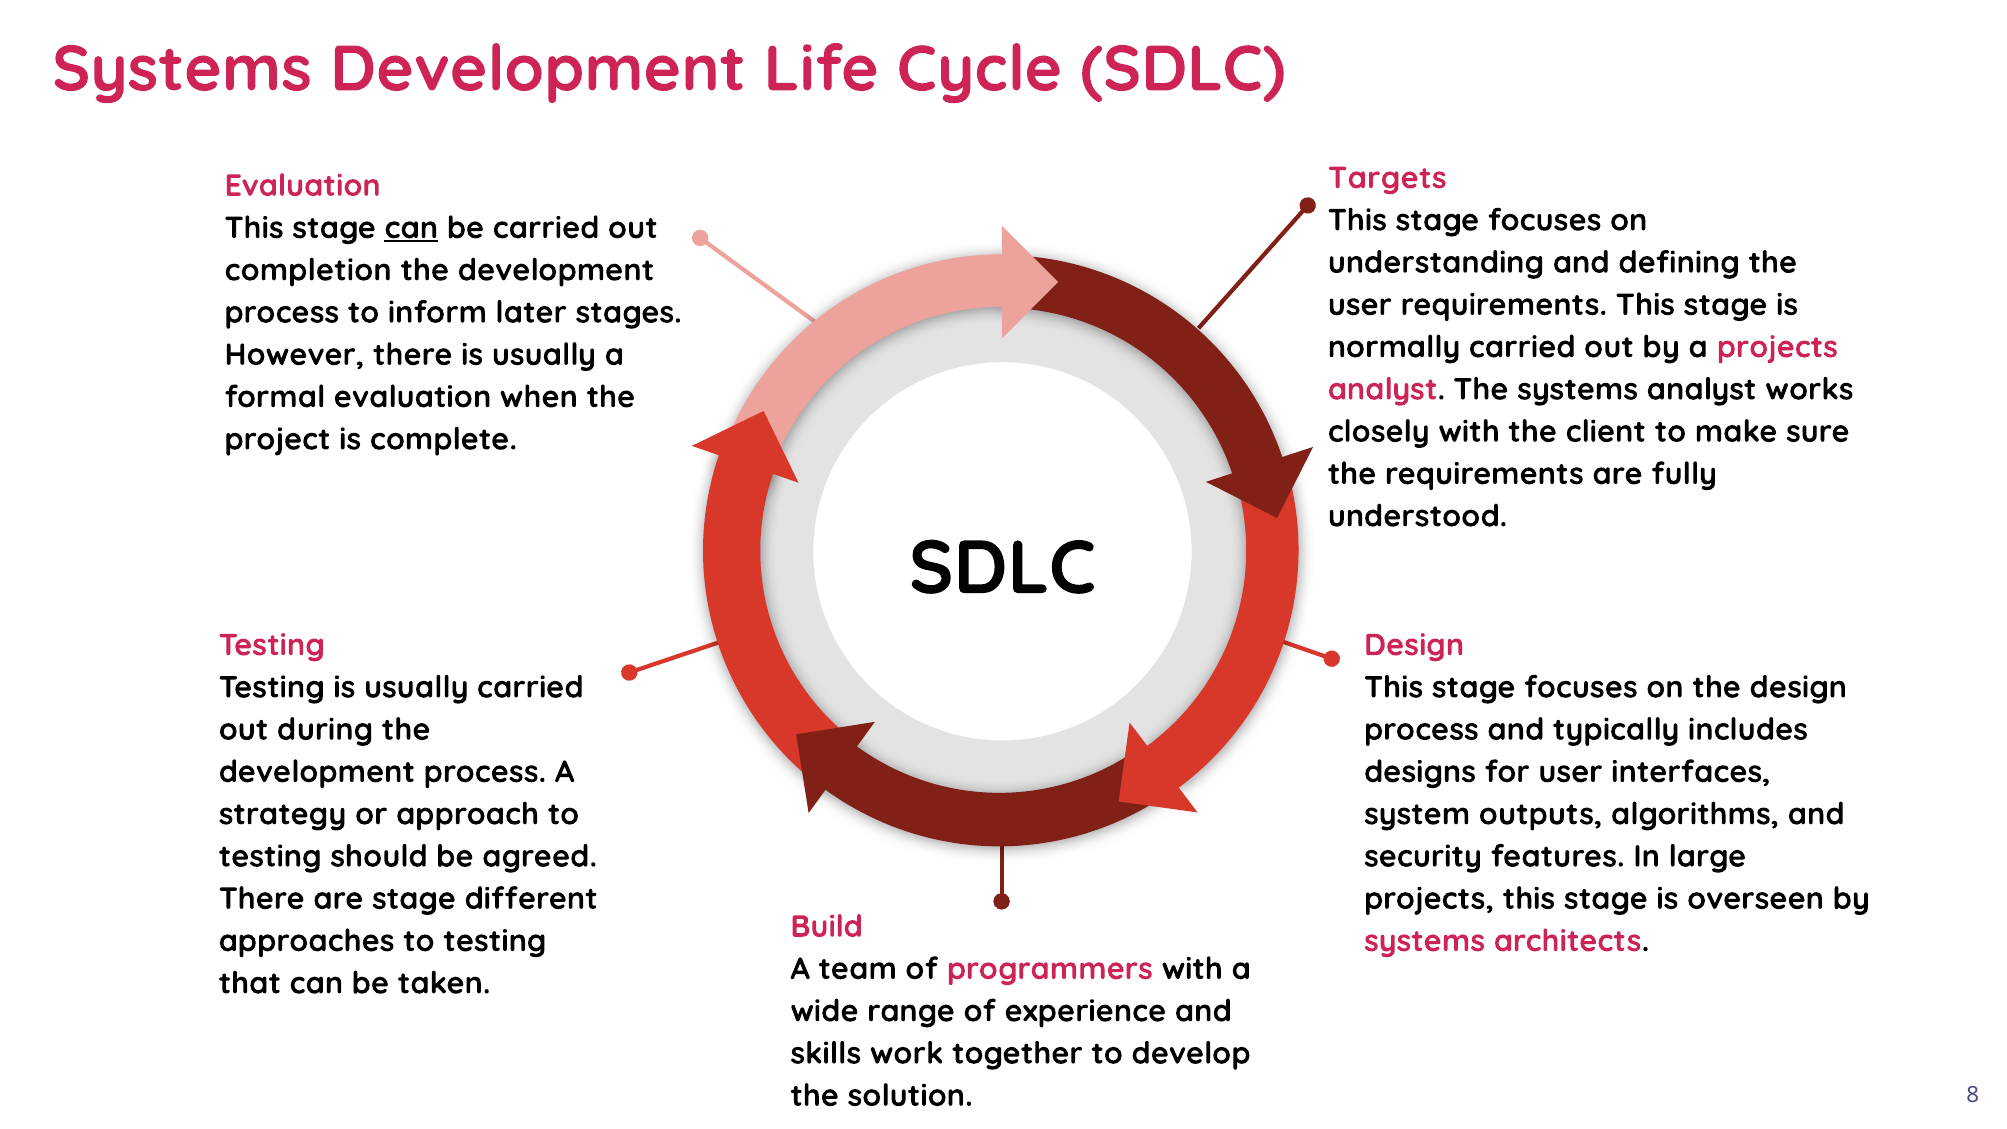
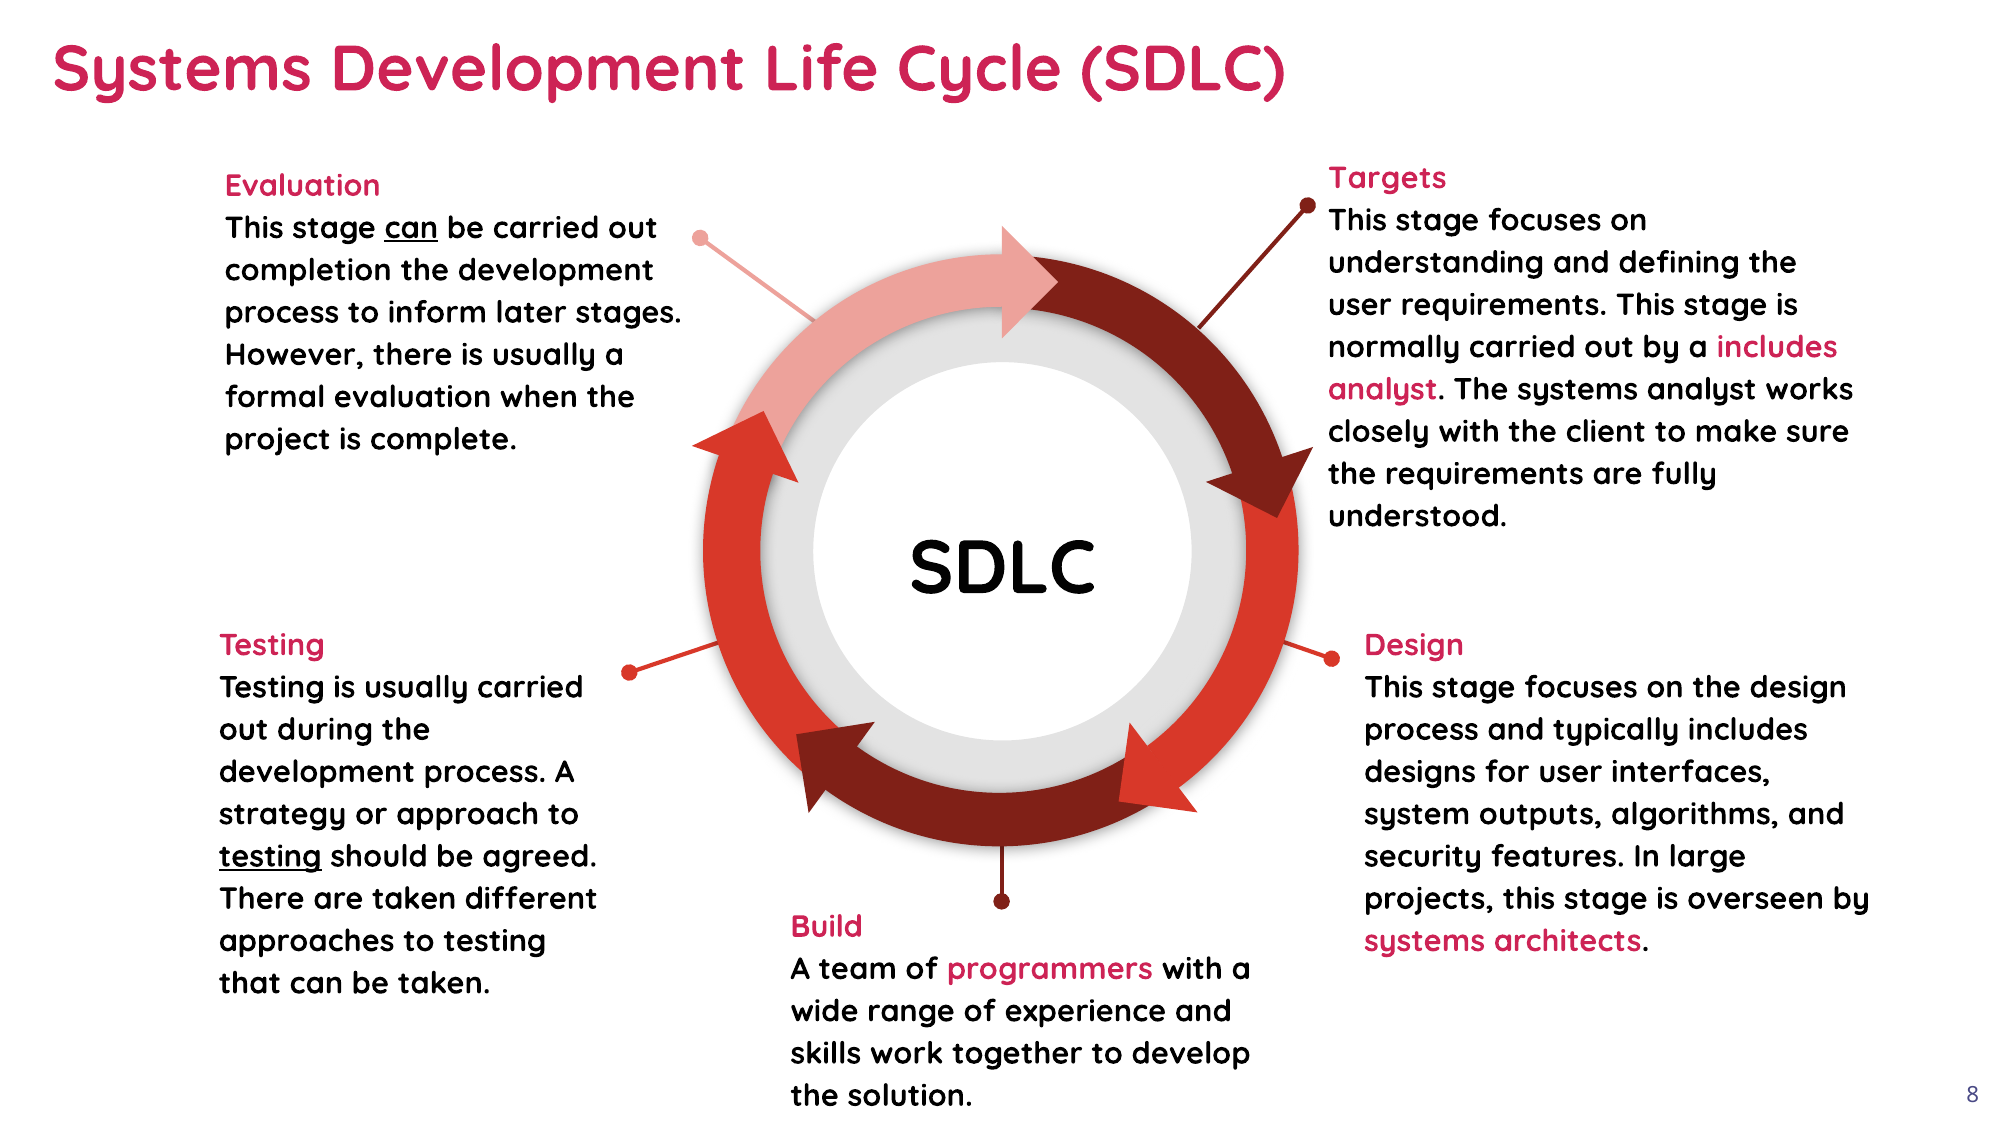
a projects: projects -> includes
testing at (270, 856) underline: none -> present
are stage: stage -> taken
